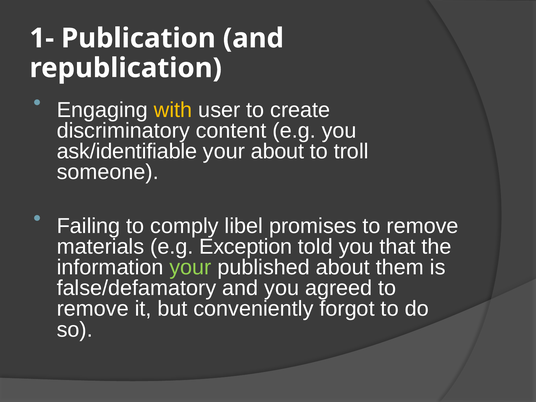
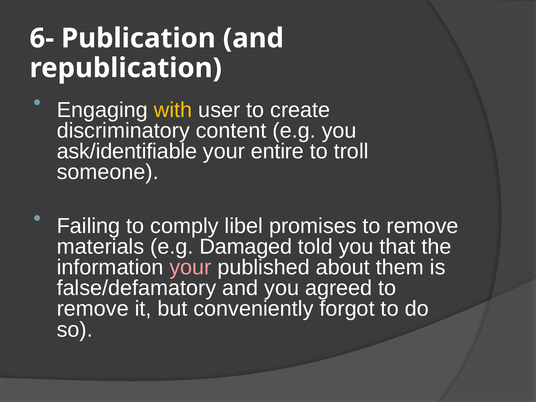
1-: 1- -> 6-
your about: about -> entire
Exception: Exception -> Damaged
your at (190, 267) colour: light green -> pink
